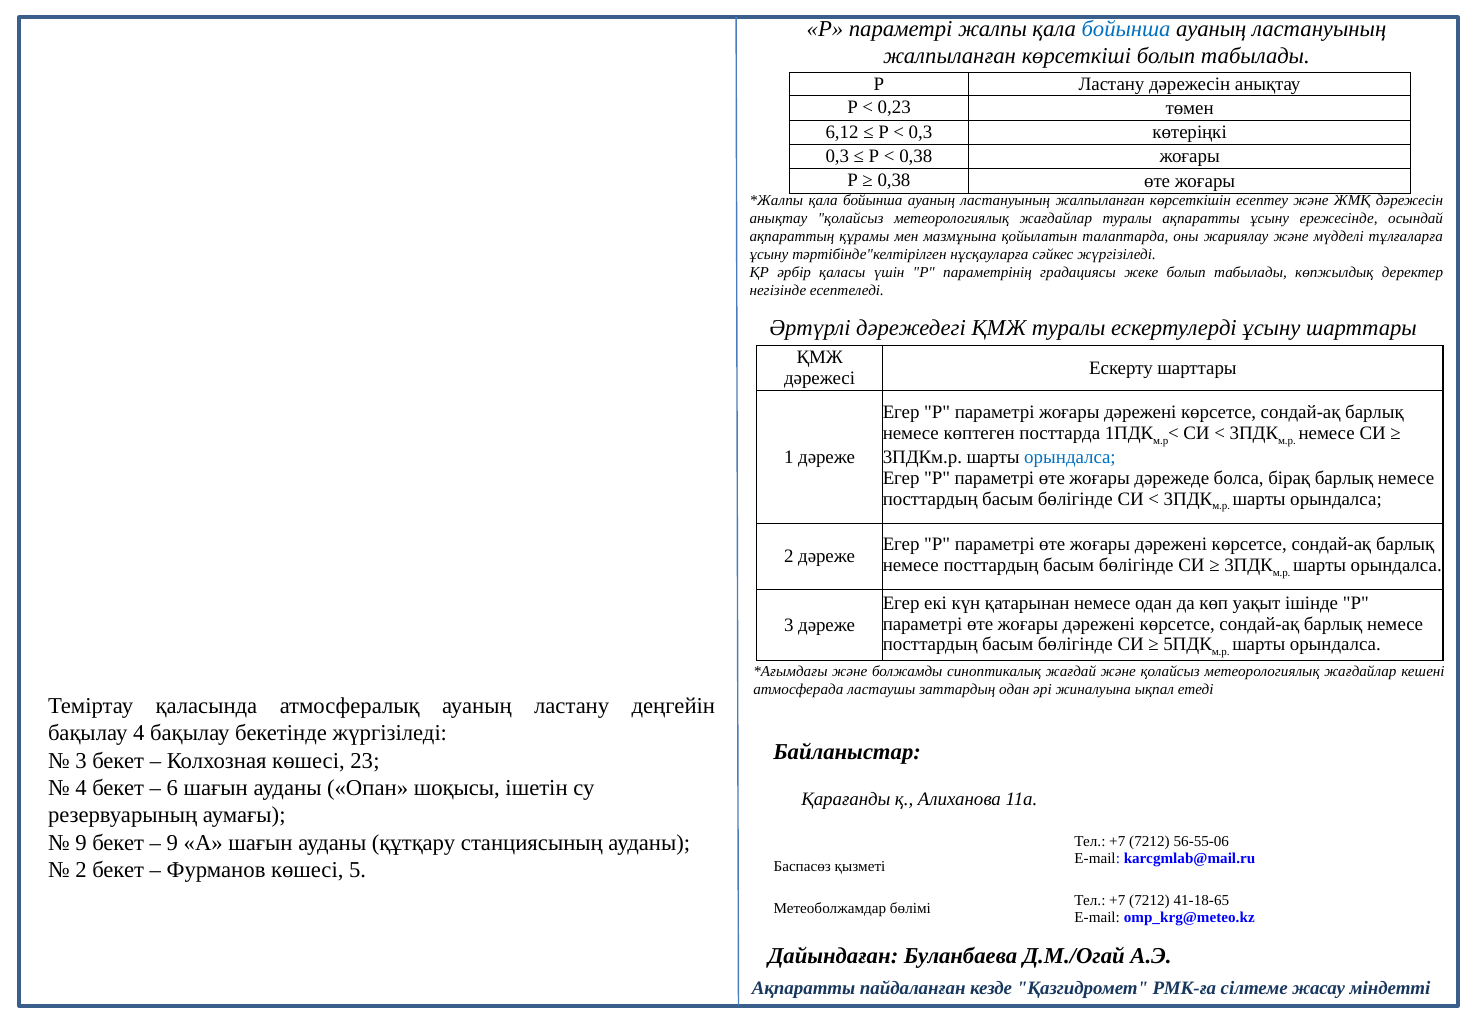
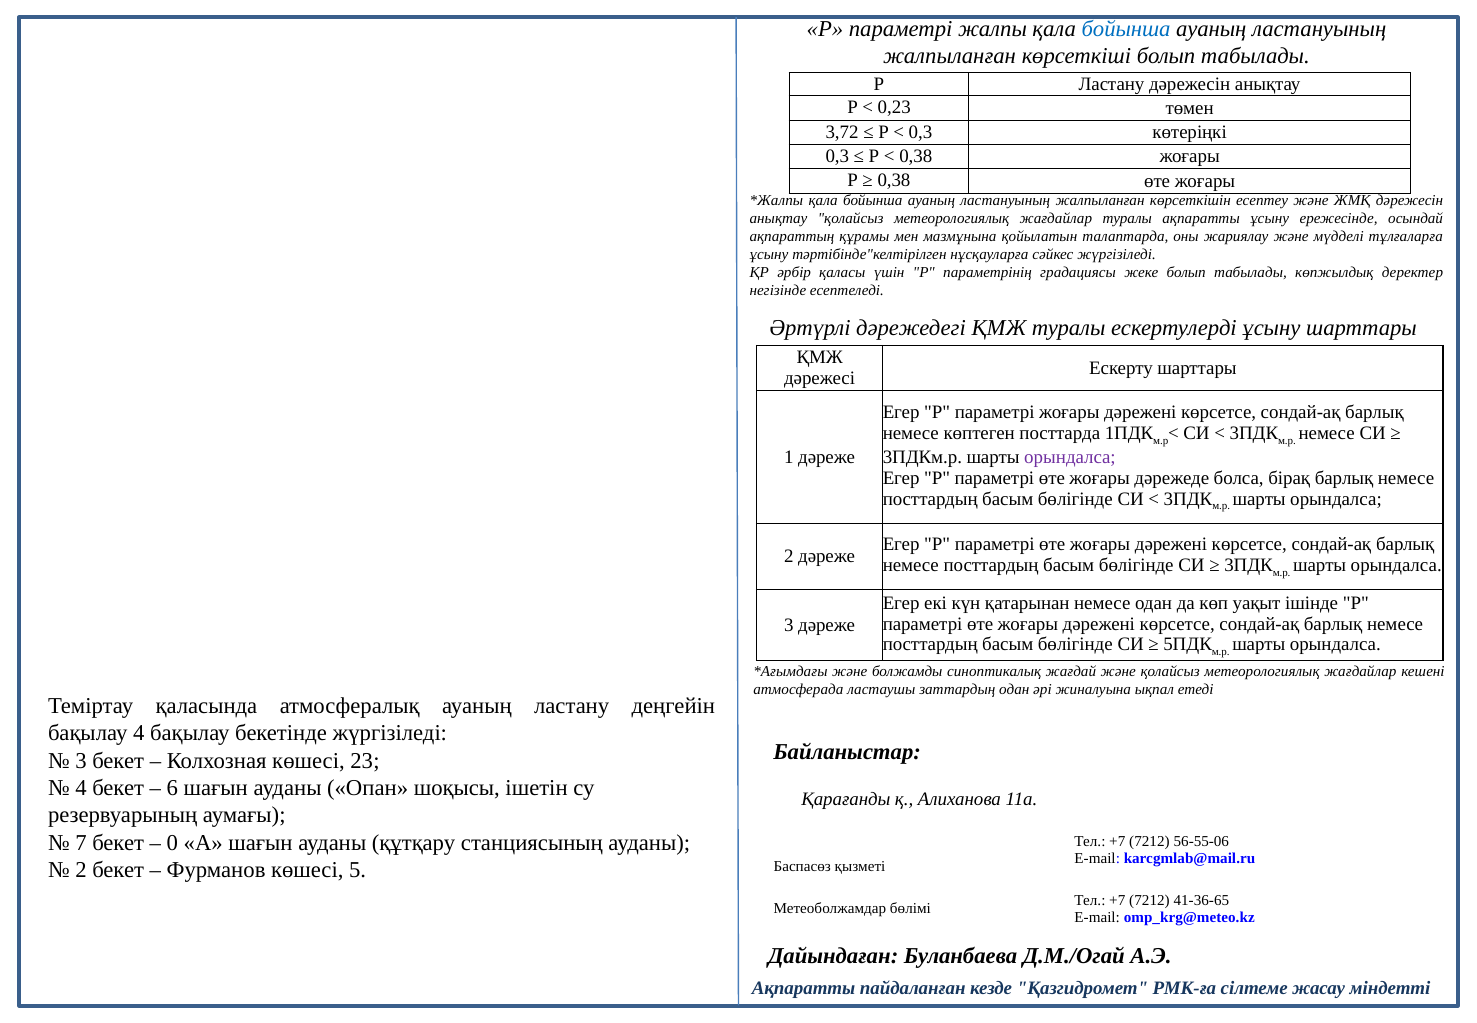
6,12: 6,12 -> 3,72
орындалса at (1070, 457) colour: blue -> purple
9 at (81, 842): 9 -> 7
9 at (172, 842): 9 -> 0
41-18-65: 41-18-65 -> 41-36-65
